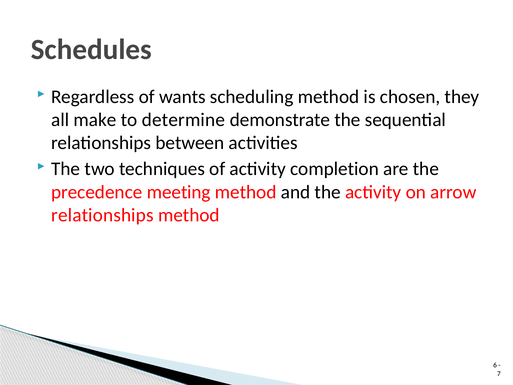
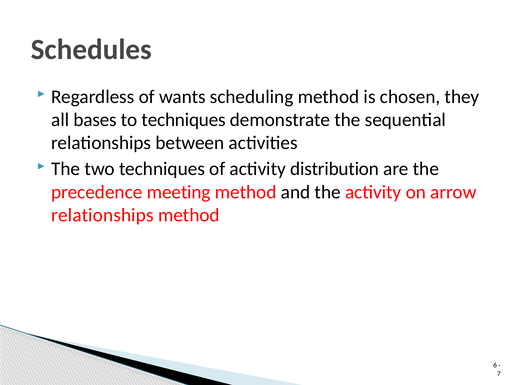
make: make -> bases
to determine: determine -> techniques
completion: completion -> distribution
